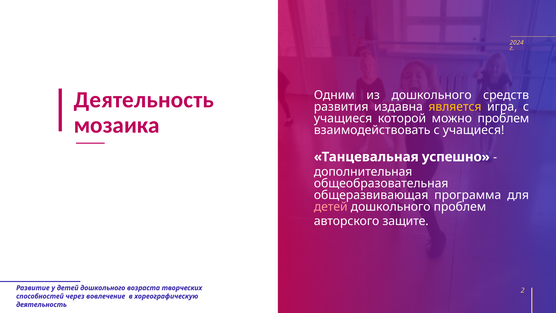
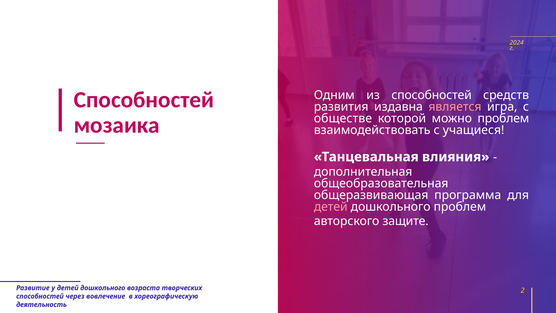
Деятельность at (144, 100): Деятельность -> Способностей
из дошкольного: дошкольного -> способностей
является colour: yellow -> pink
учащиеся at (343, 118): учащиеся -> обществе
успешно: успешно -> влияния
